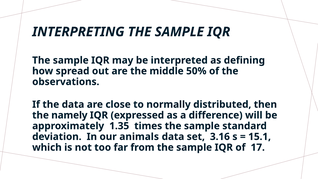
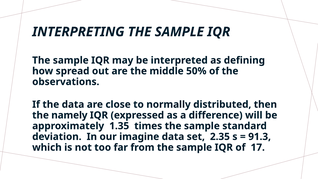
animals: animals -> imagine
3.16: 3.16 -> 2.35
15.1: 15.1 -> 91.3
